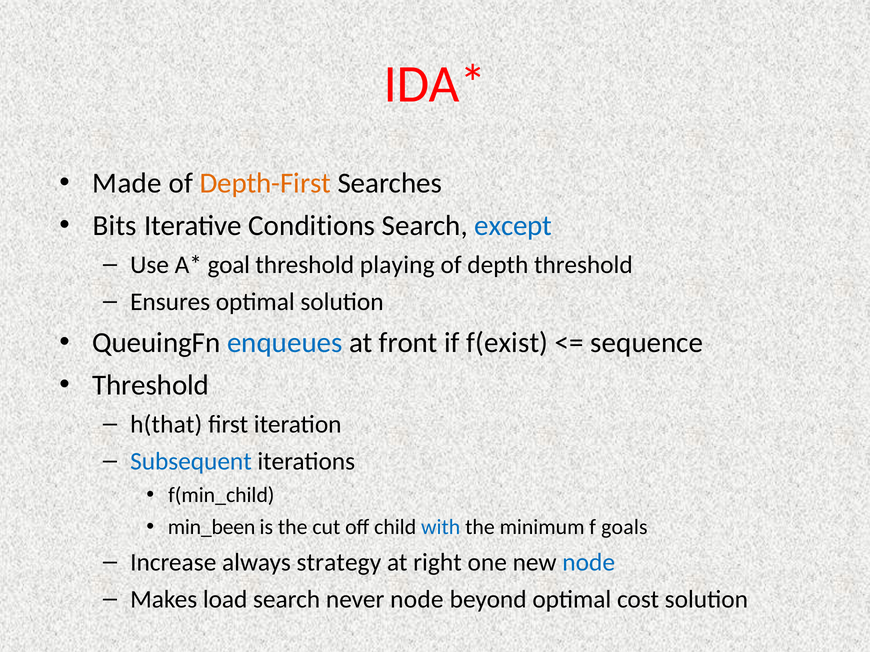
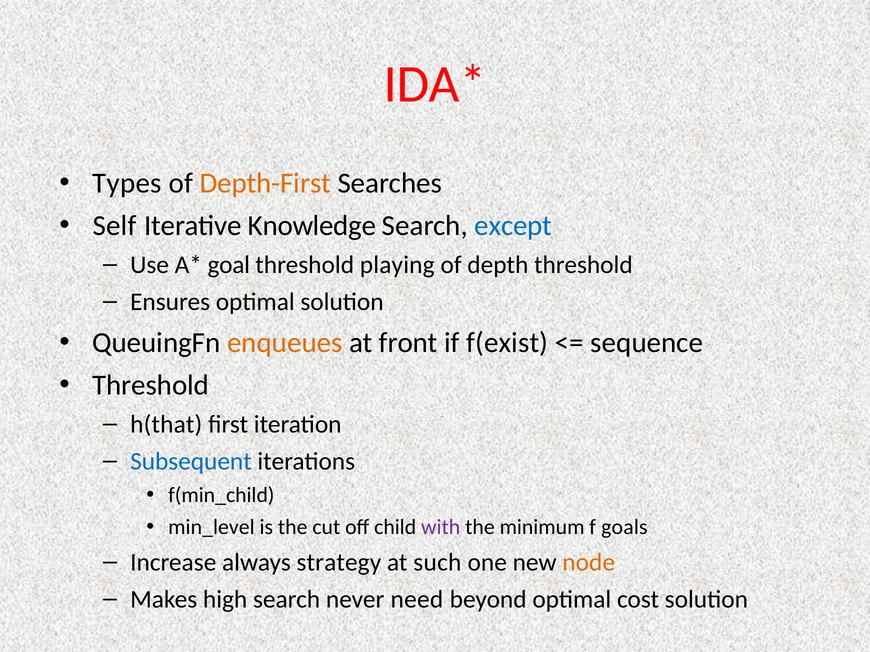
Made: Made -> Types
Bits: Bits -> Self
Conditions: Conditions -> Knowledge
enqueues colour: blue -> orange
min_been: min_been -> min_level
with colour: blue -> purple
right: right -> such
node at (589, 563) colour: blue -> orange
load: load -> high
never node: node -> need
